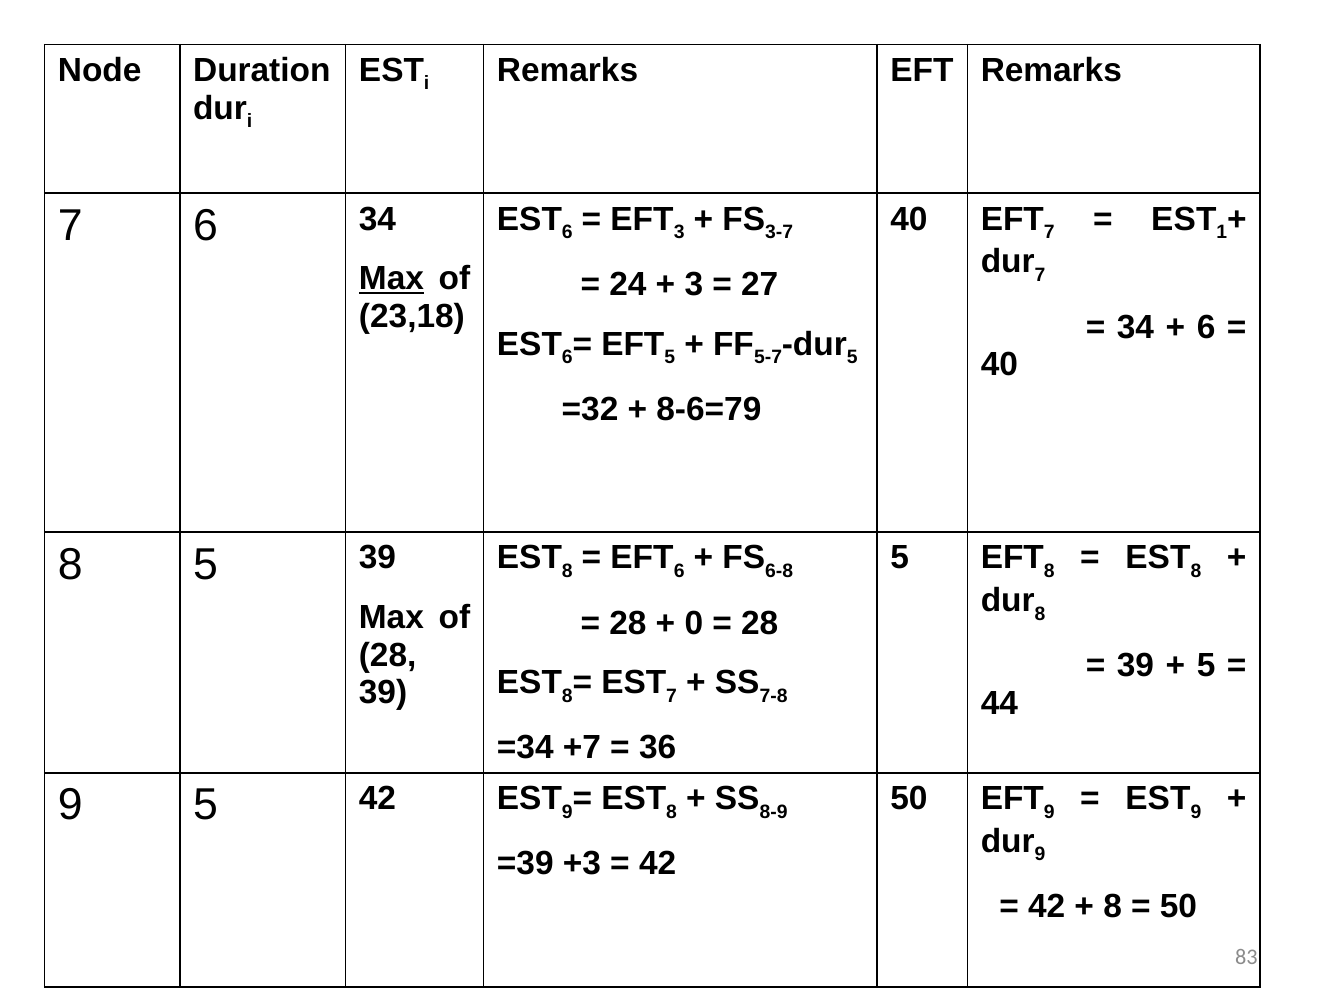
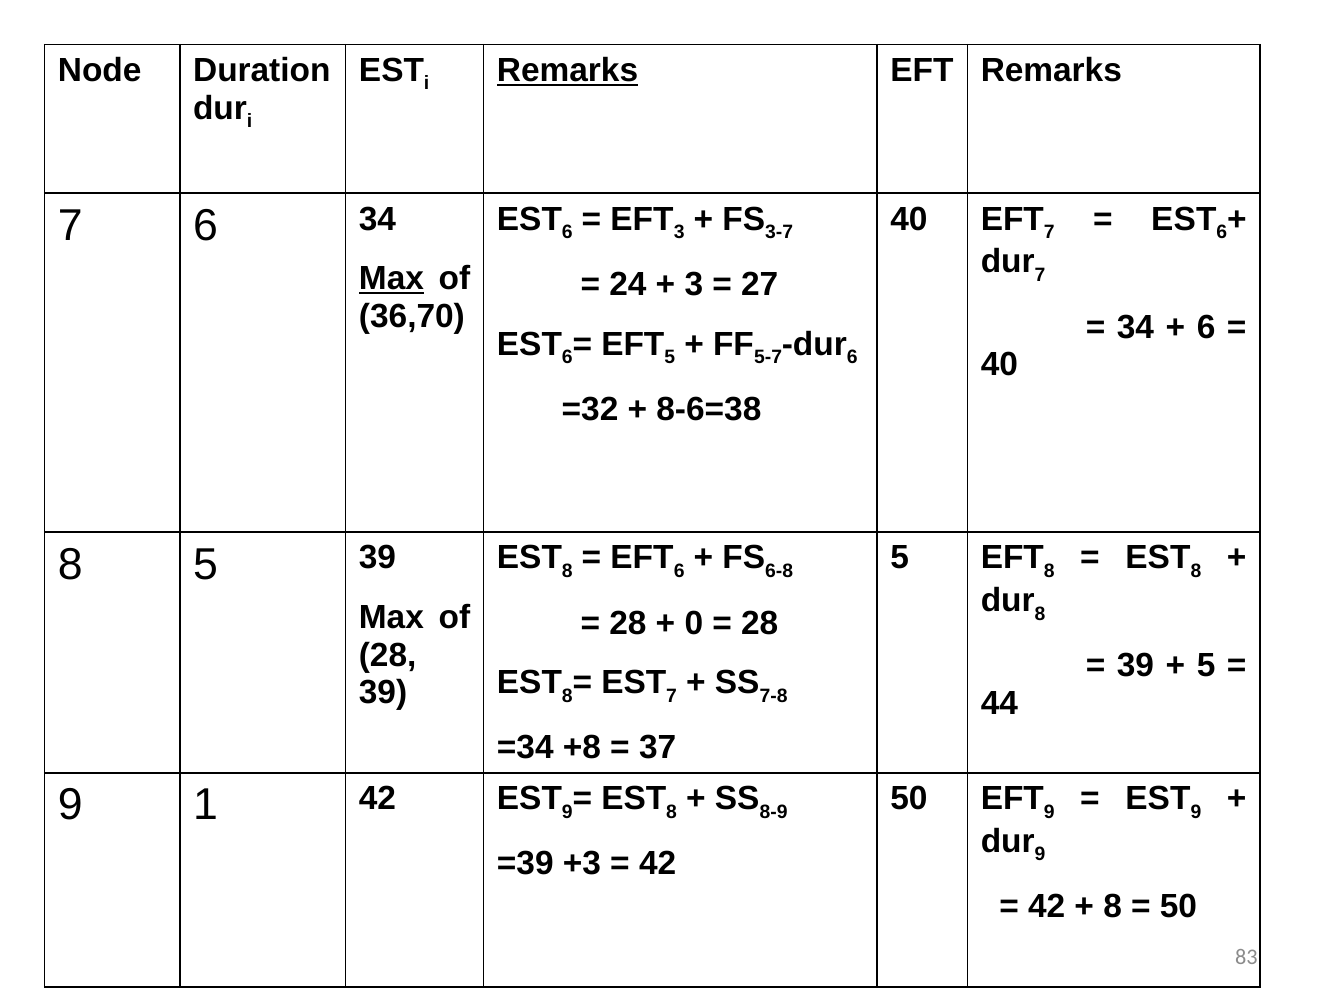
Remarks at (568, 71) underline: none -> present
1 at (1222, 232): 1 -> 6
23,18: 23,18 -> 36,70
5 at (852, 357): 5 -> 6
8-6=79: 8-6=79 -> 8-6=38
+7: +7 -> +8
36: 36 -> 37
9 5: 5 -> 1
